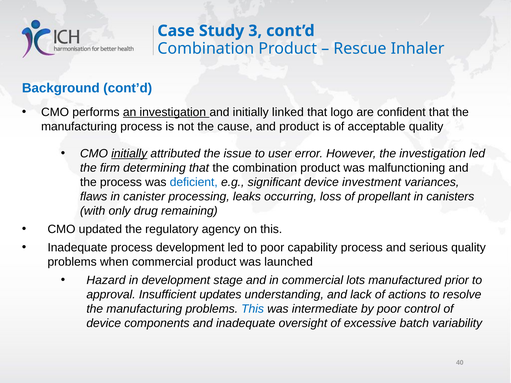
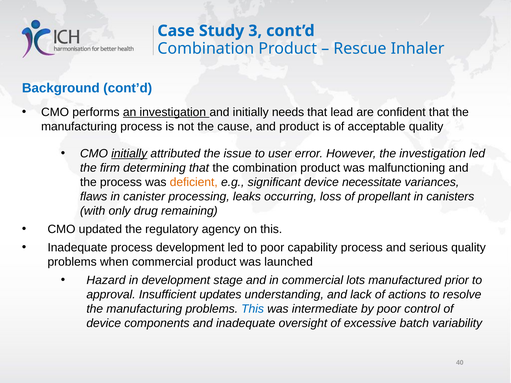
linked: linked -> needs
logo: logo -> lead
deficient colour: blue -> orange
investment: investment -> necessitate
